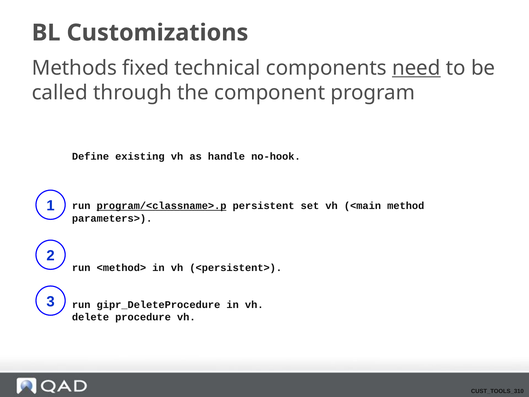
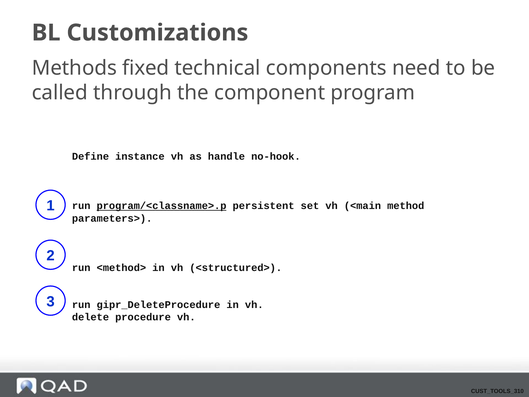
need underline: present -> none
existing: existing -> instance
<persistent>: <persistent> -> <structured>
